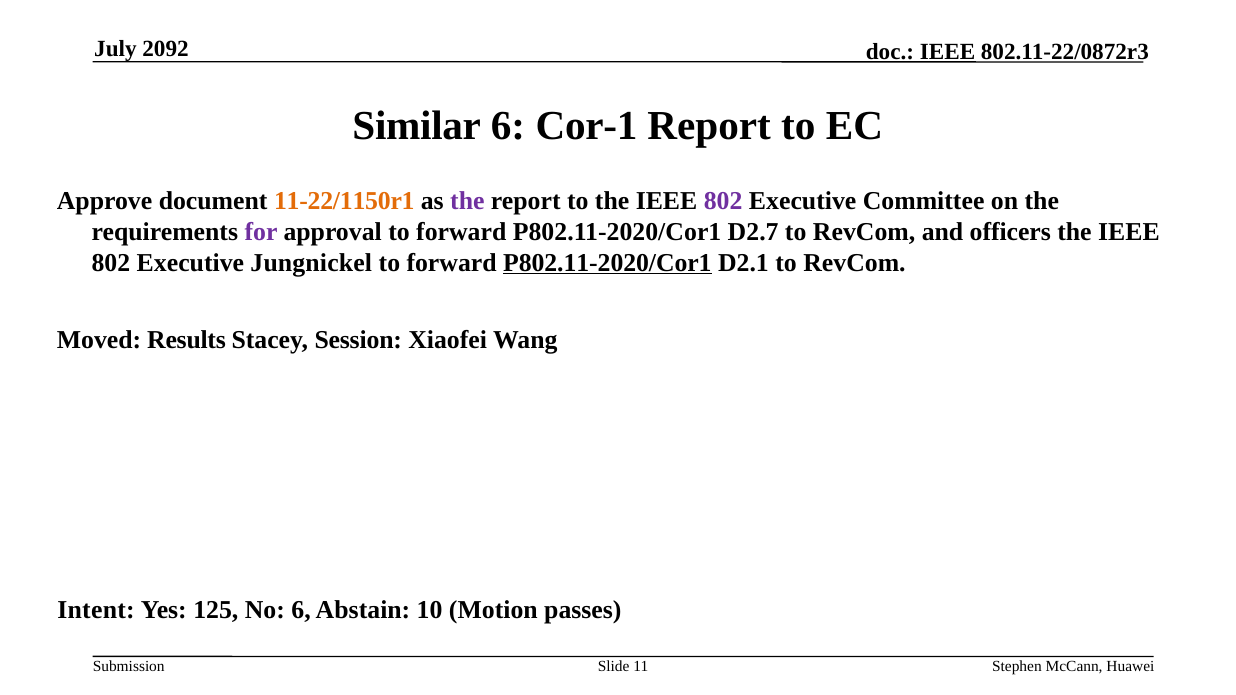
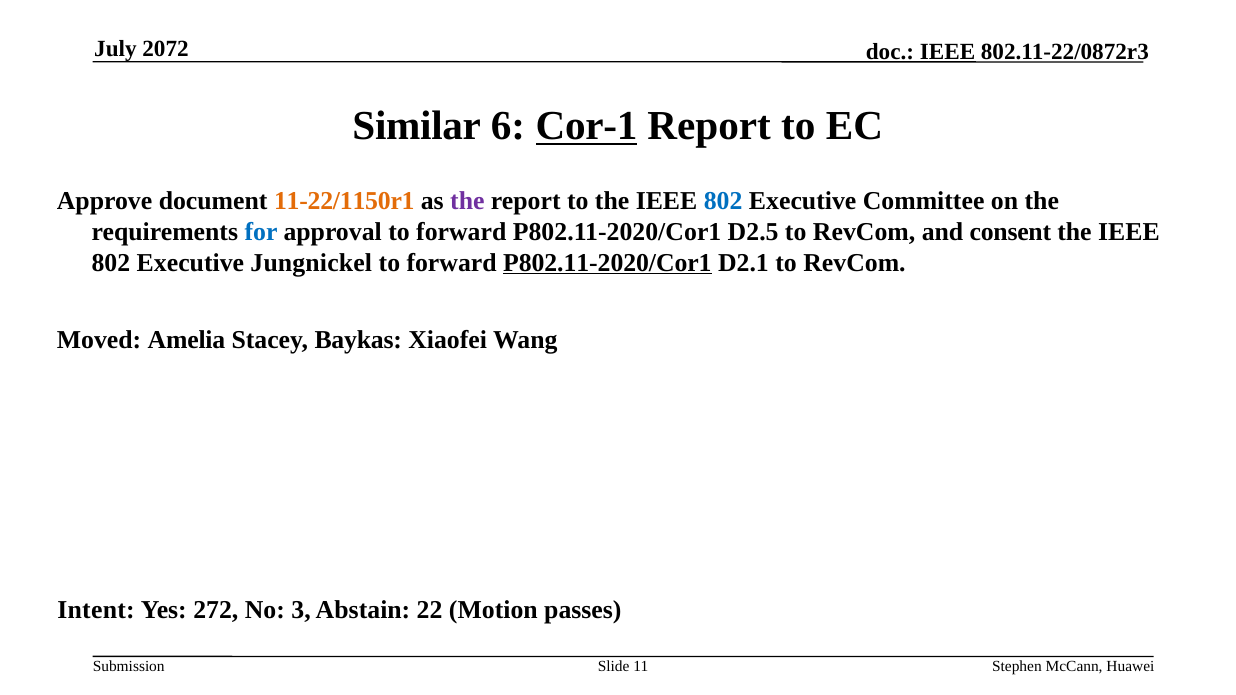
2092: 2092 -> 2072
Cor-1 underline: none -> present
802 at (723, 201) colour: purple -> blue
for colour: purple -> blue
D2.7: D2.7 -> D2.5
officers: officers -> consent
Results: Results -> Amelia
Session: Session -> Baykas
125: 125 -> 272
No 6: 6 -> 3
10: 10 -> 22
